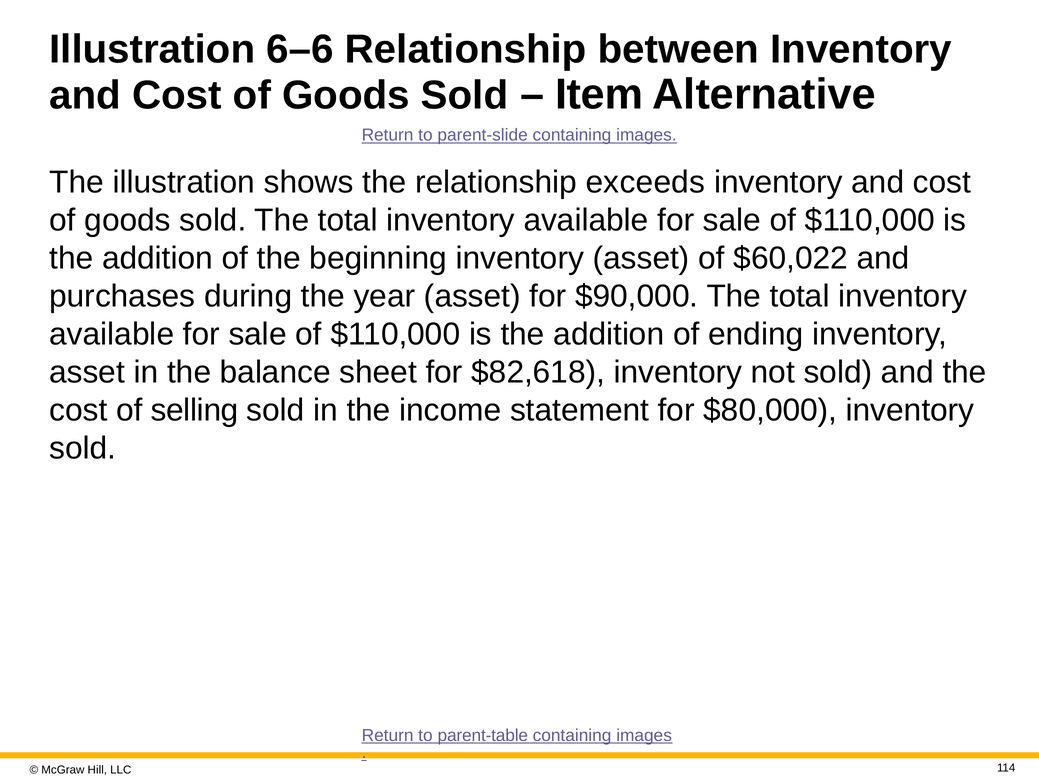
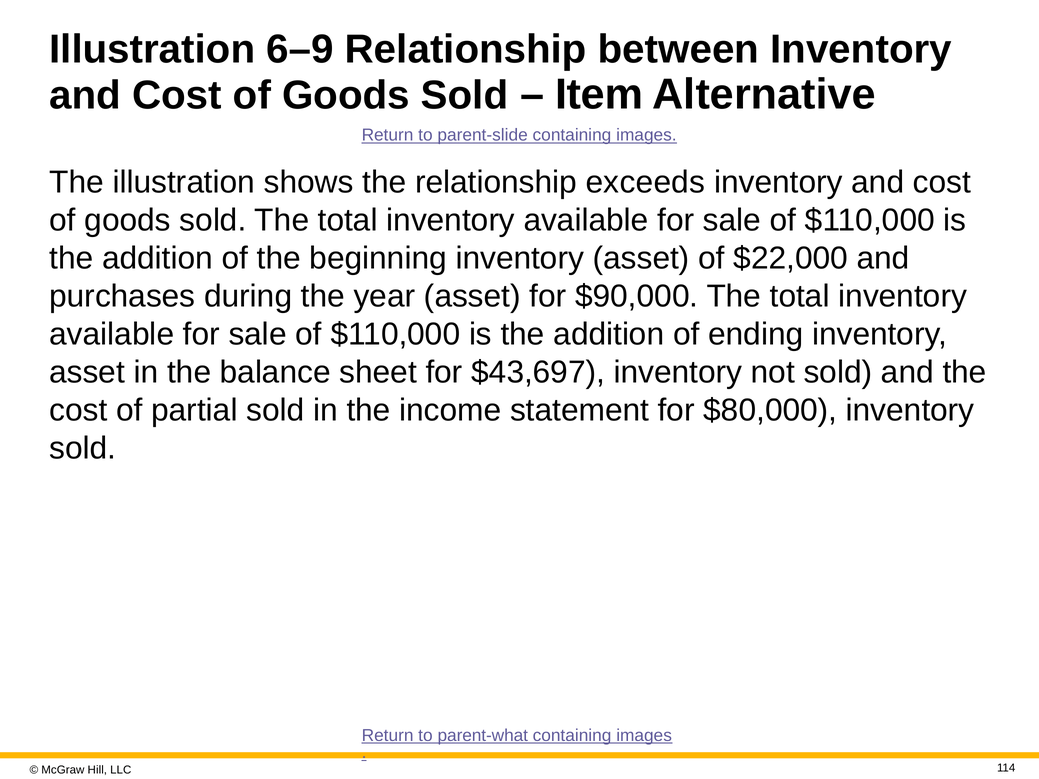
6–6: 6–6 -> 6–9
$60,022: $60,022 -> $22,000
$82,618: $82,618 -> $43,697
selling: selling -> partial
parent-table: parent-table -> parent-what
